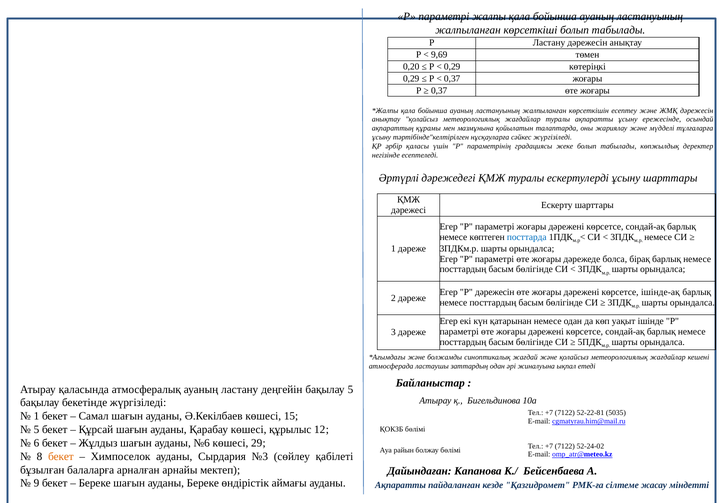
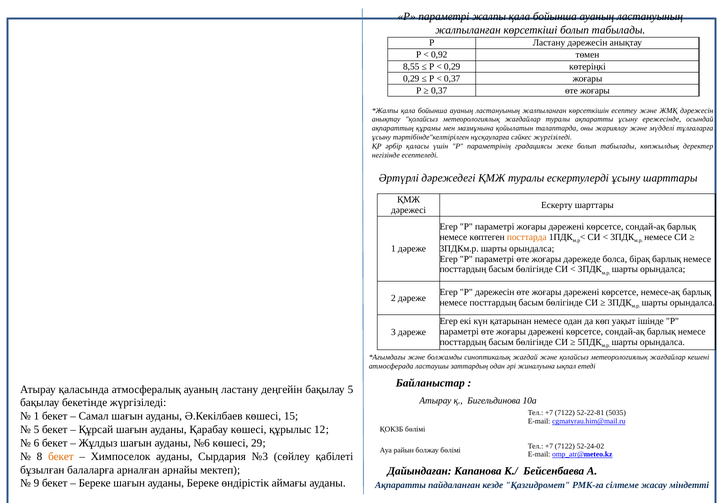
9,69: 9,69 -> 0,92
0,20: 0,20 -> 8,55
посттарда colour: blue -> orange
ішінде-ақ: ішінде-ақ -> немесе-ақ
